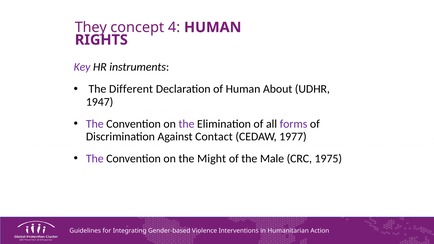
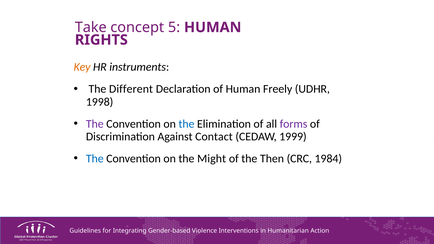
They: They -> Take
4: 4 -> 5
Key colour: purple -> orange
About: About -> Freely
1947: 1947 -> 1998
the at (186, 124) colour: purple -> blue
1977: 1977 -> 1999
The at (95, 159) colour: purple -> blue
Male: Male -> Then
1975: 1975 -> 1984
